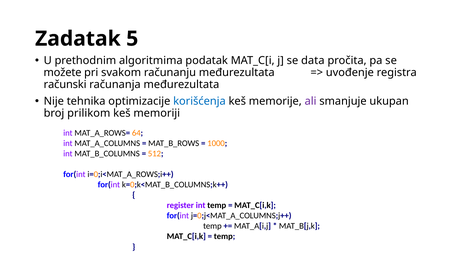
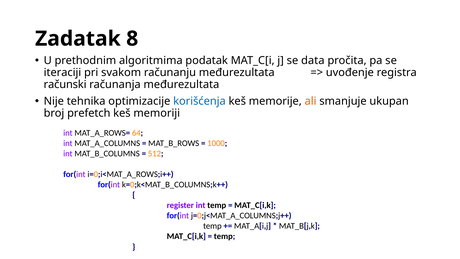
5: 5 -> 8
možete: možete -> iteraciji
ali colour: purple -> orange
prilikom: prilikom -> prefetch
